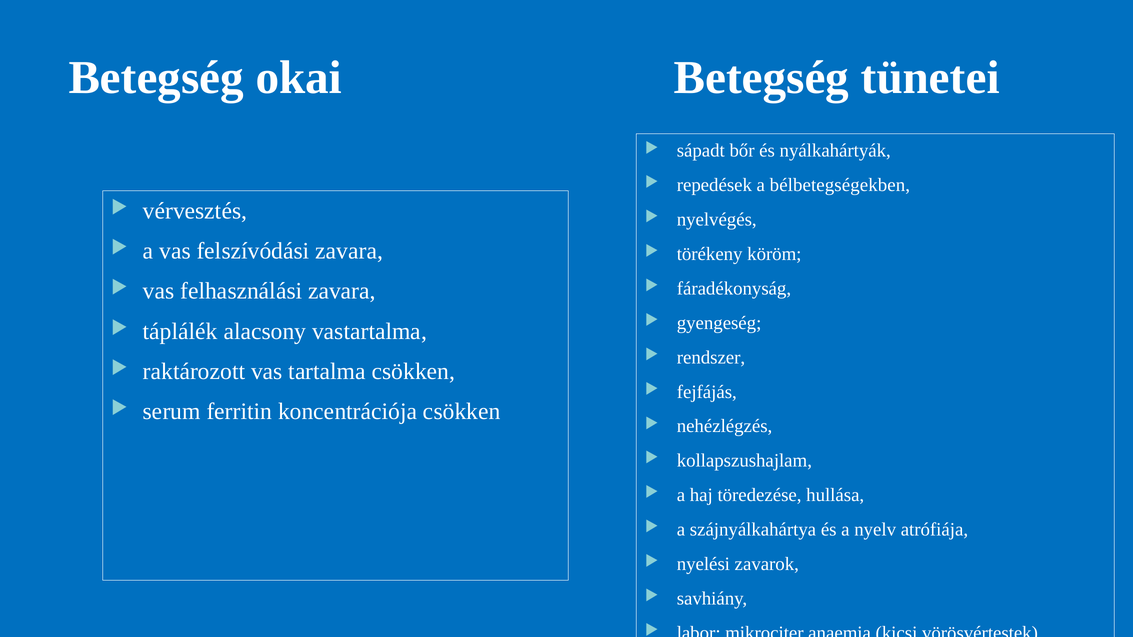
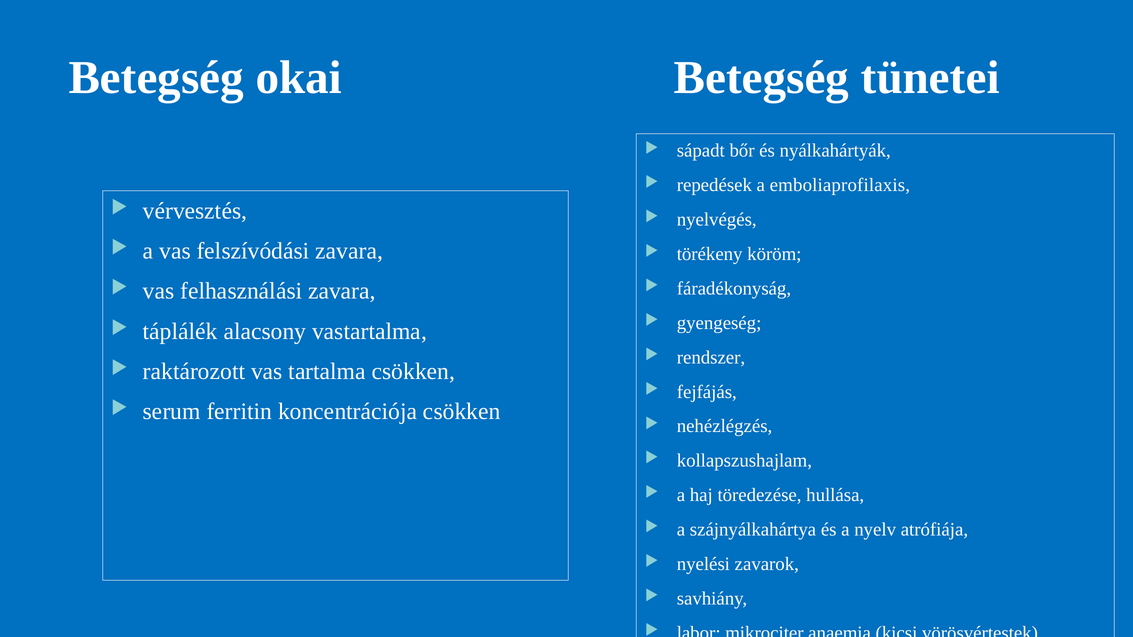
bélbetegségekben: bélbetegségekben -> emboliaprofilaxis
